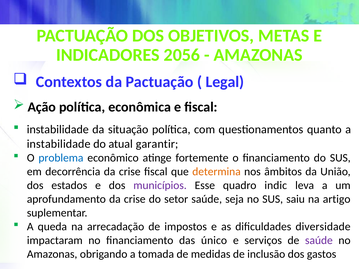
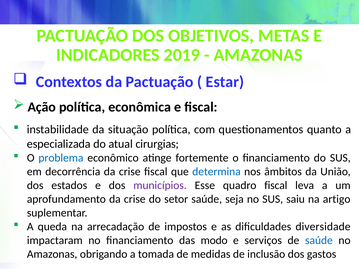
2056: 2056 -> 2019
Legal: Legal -> Estar
instabilidade at (59, 144): instabilidade -> especializada
garantir: garantir -> cirurgias
determina colour: orange -> blue
quadro indic: indic -> fiscal
único: único -> modo
saúde at (319, 241) colour: purple -> blue
